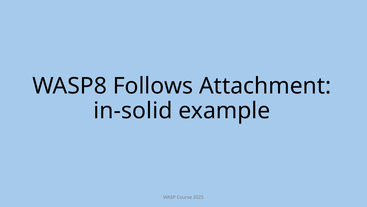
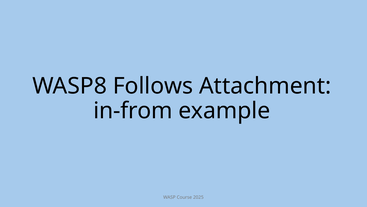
in-solid: in-solid -> in-from
